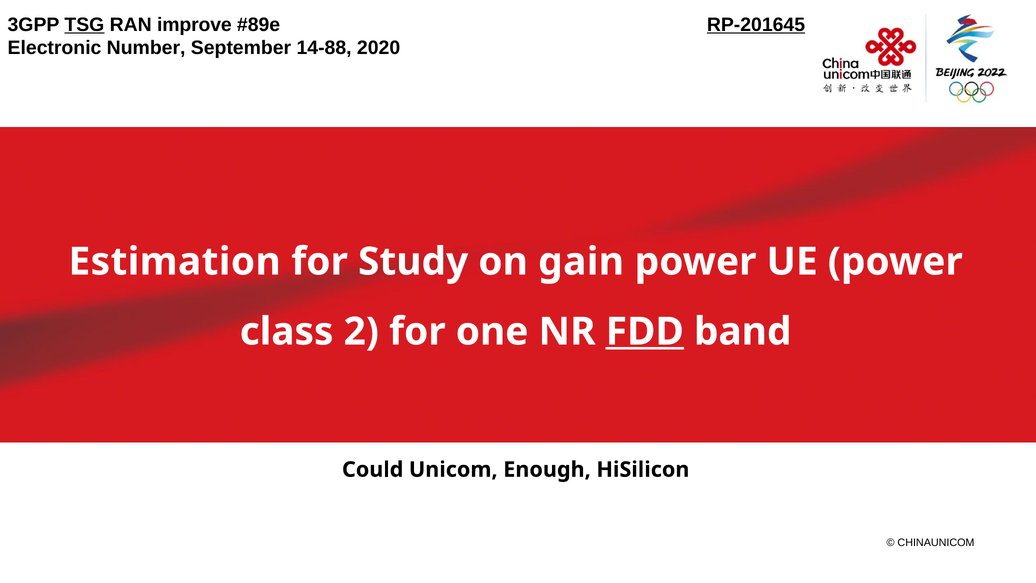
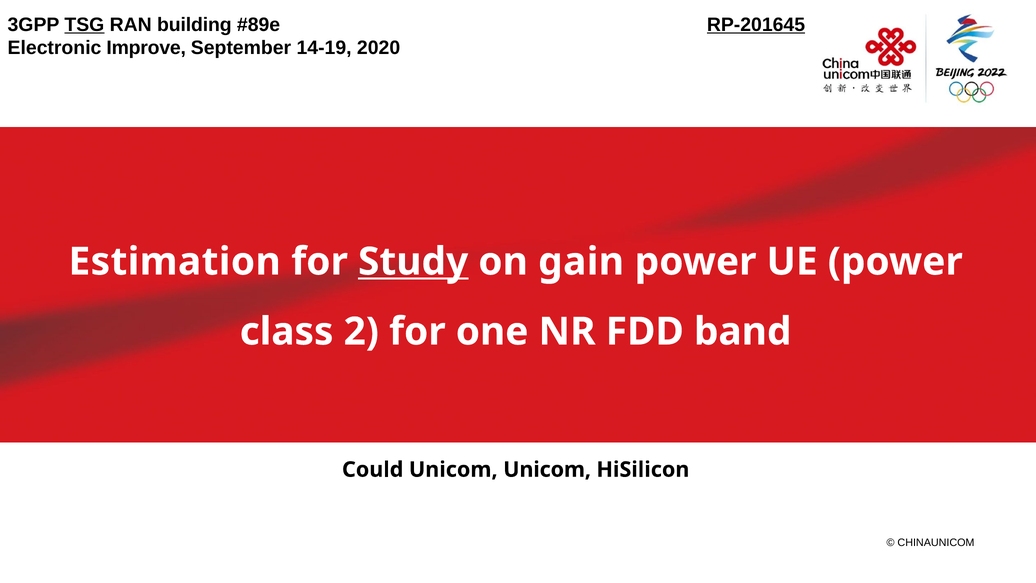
improve: improve -> building
Number: Number -> Improve
14-88: 14-88 -> 14-19
Study underline: none -> present
FDD underline: present -> none
Unicom Enough: Enough -> Unicom
